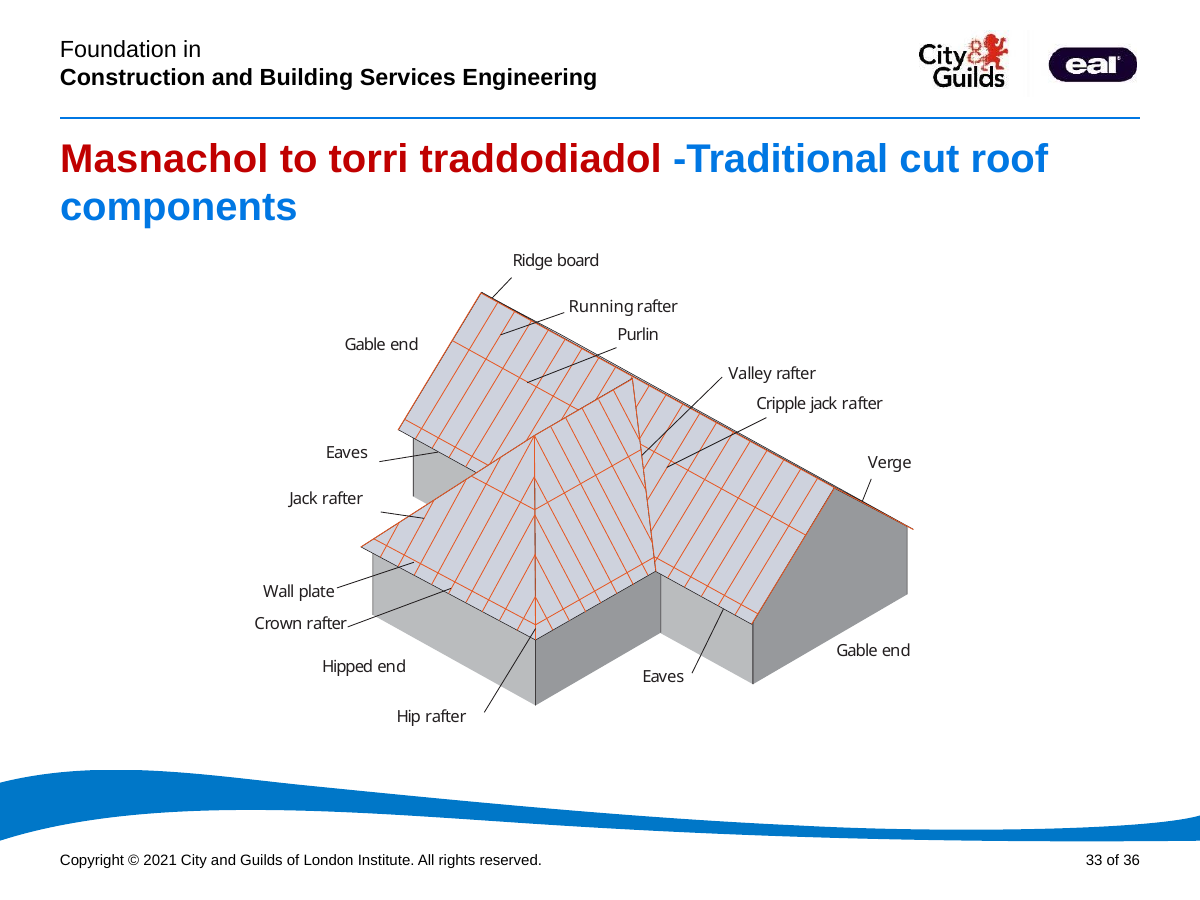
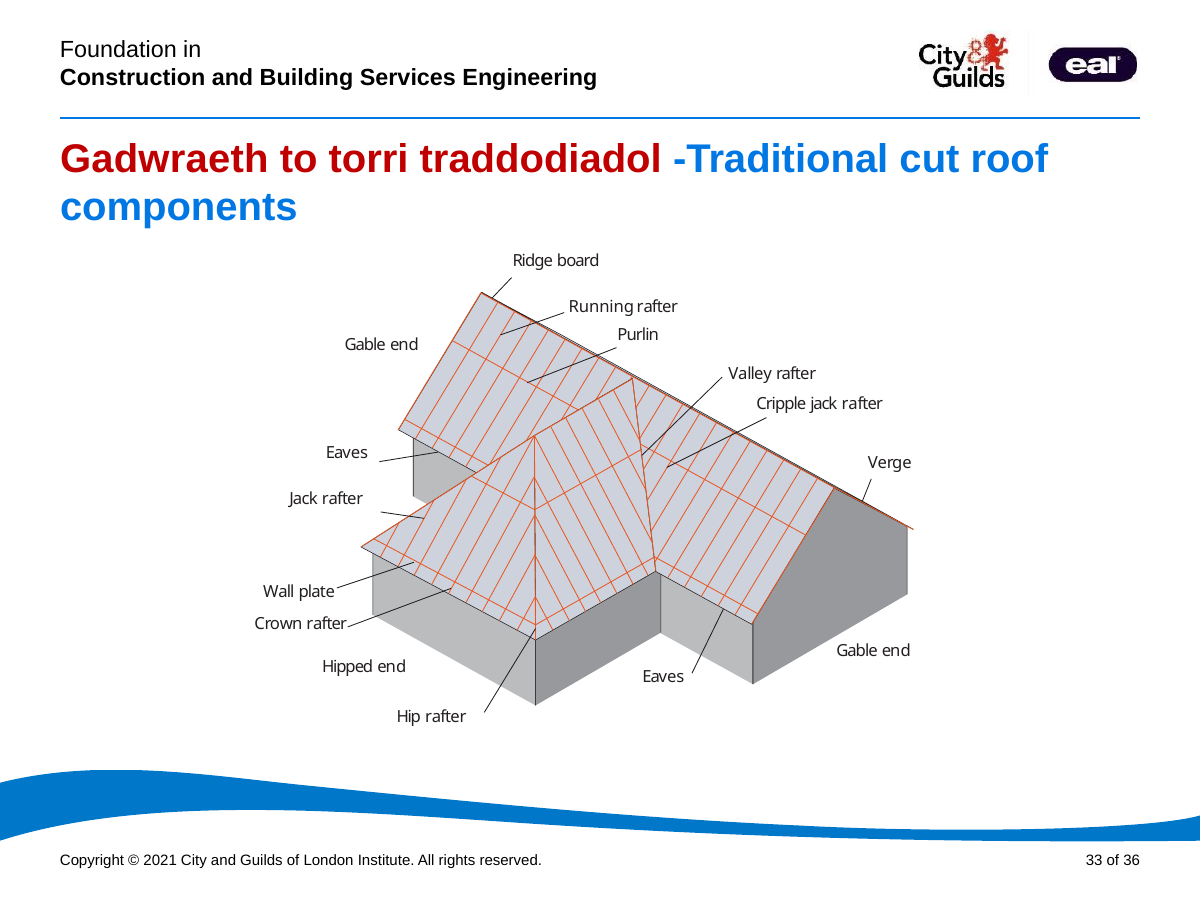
Masnachol: Masnachol -> Gadwraeth
